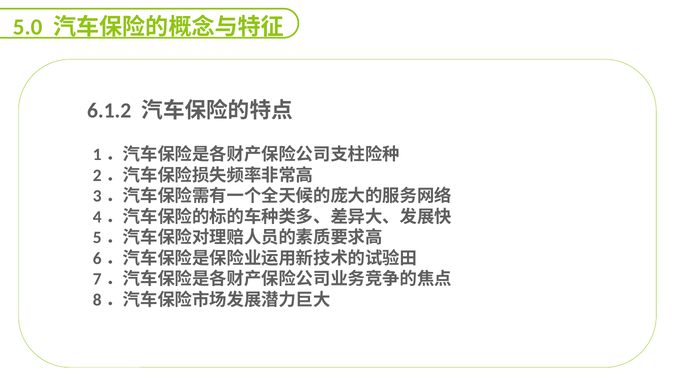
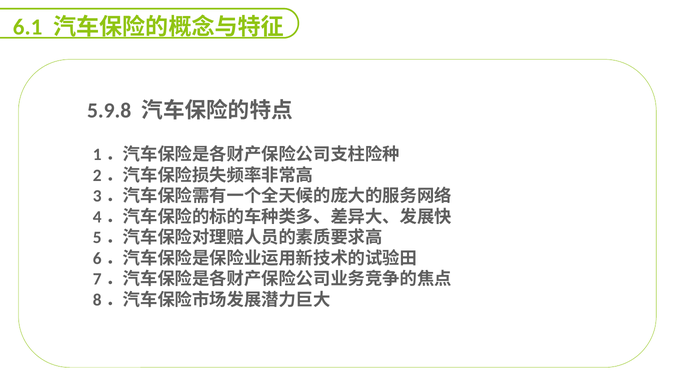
5.0: 5.0 -> 6.1
6.1.2: 6.1.2 -> 5.9.8
